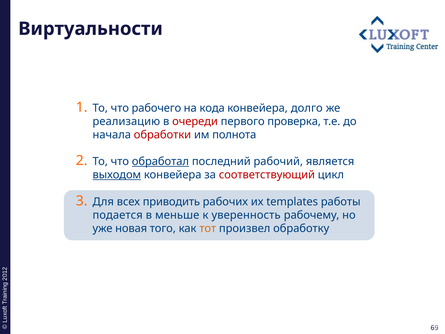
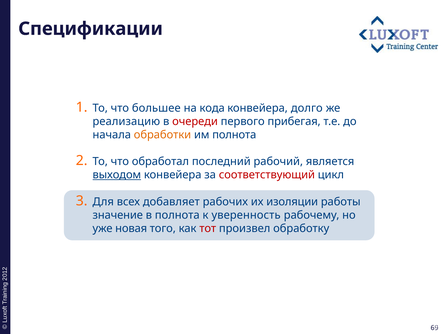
Виртуальности: Виртуальности -> Спецификации
рабочего: рабочего -> большее
проверка: проверка -> прибегая
обработки colour: red -> orange
обработал underline: present -> none
приводить: приводить -> добавляет
templates: templates -> изоляции
подается: подается -> значение
в меньше: меньше -> полнота
тот colour: orange -> red
